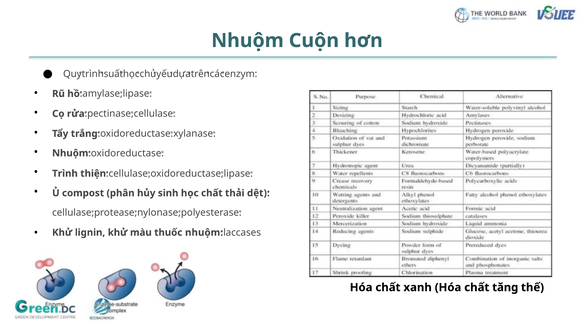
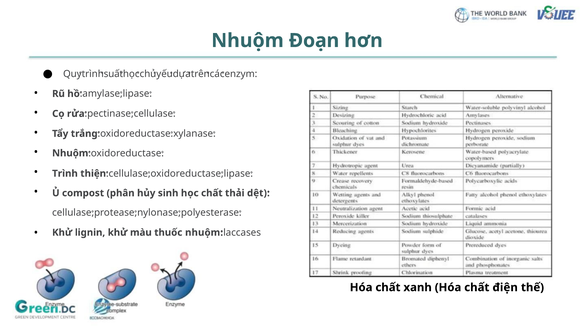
Cuộn: Cuộn -> Đoạn
tăng: tăng -> điện
